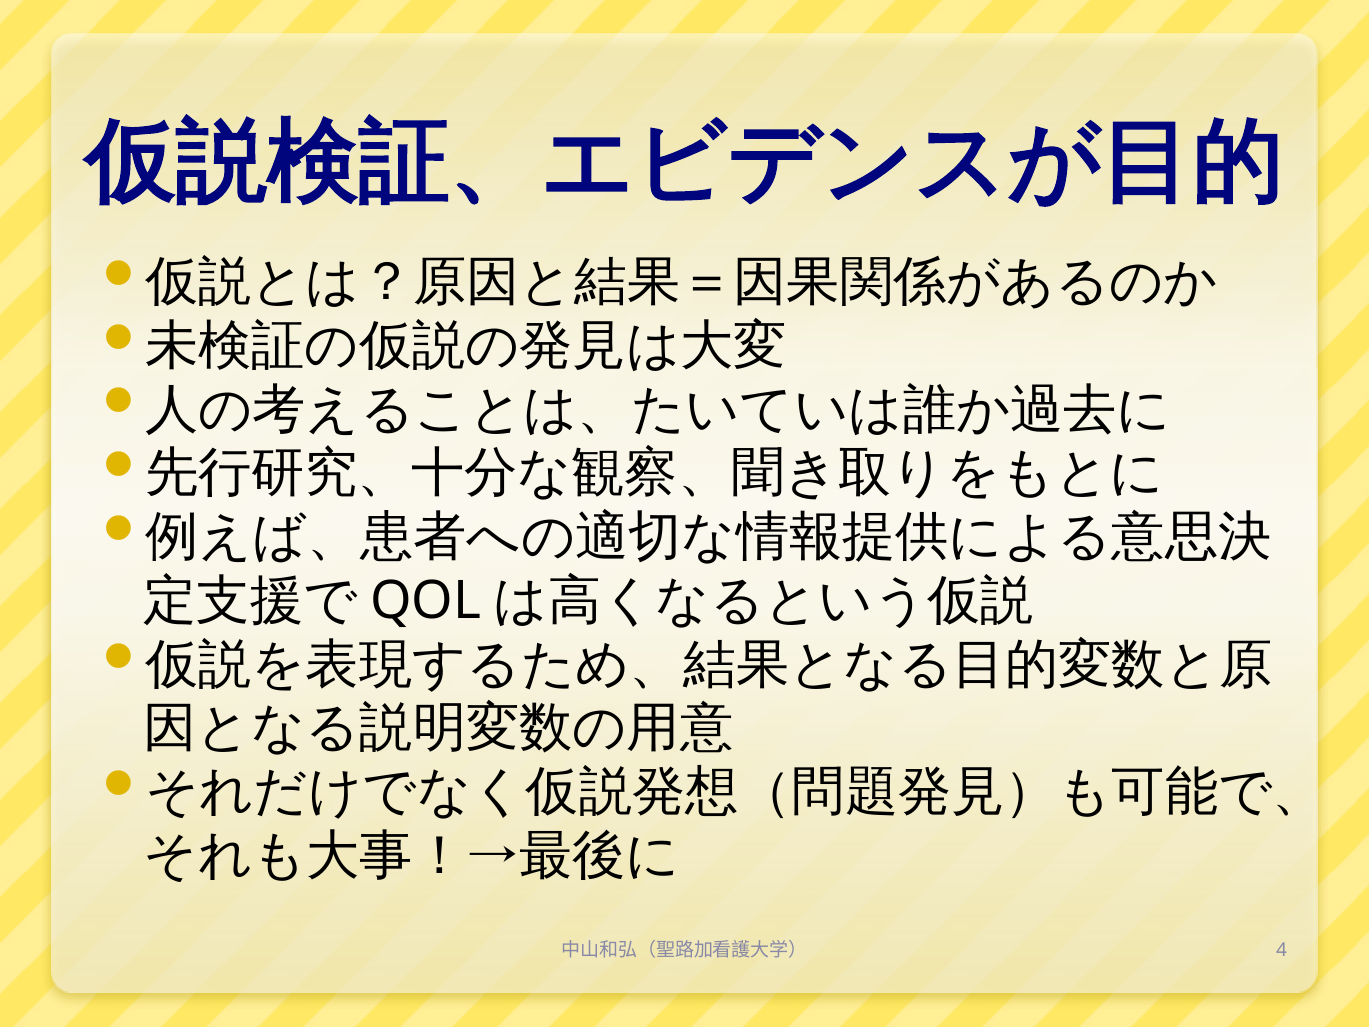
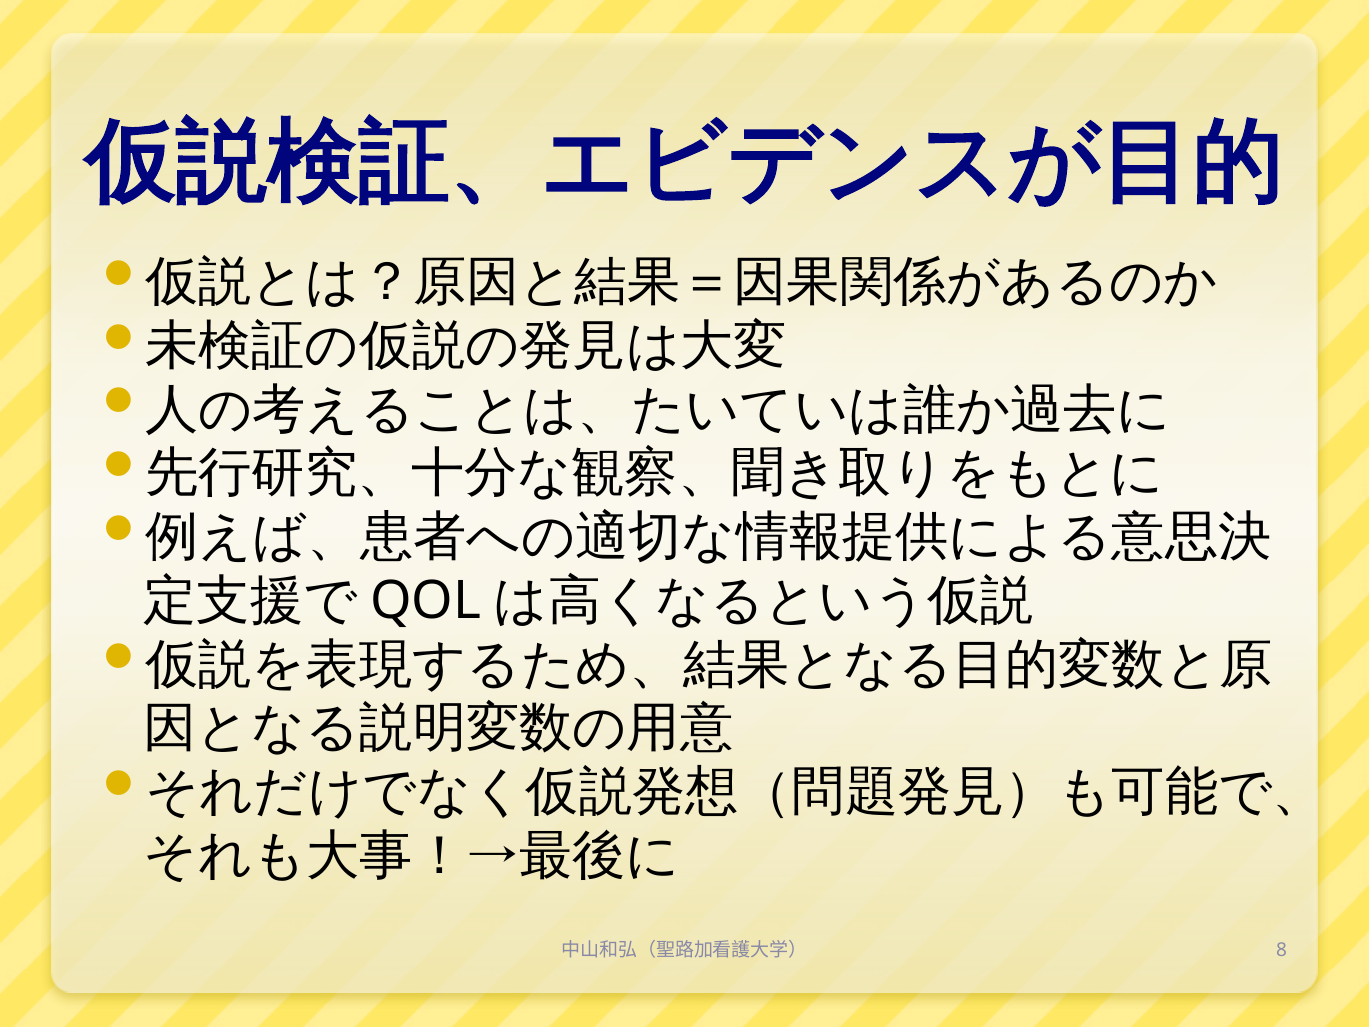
4: 4 -> 8
